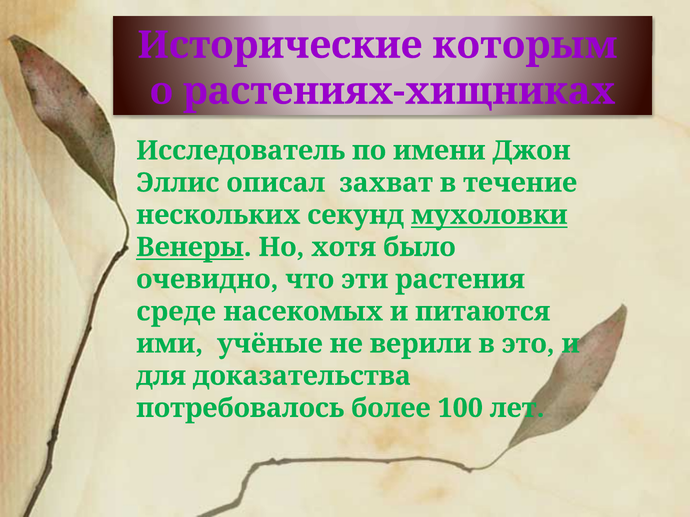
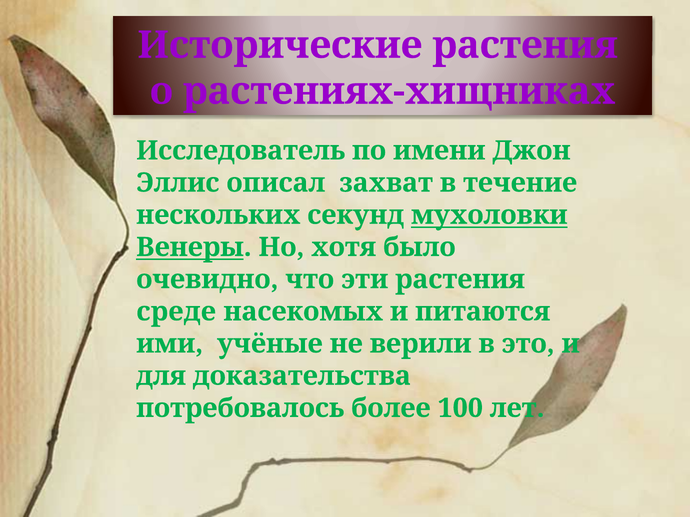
Исторические которым: которым -> растения
